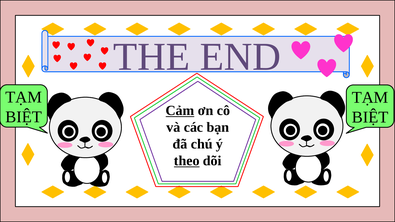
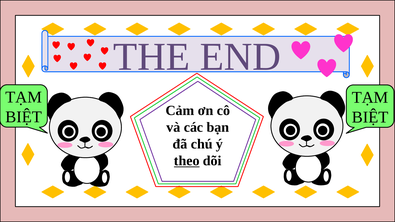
Cảm underline: present -> none
